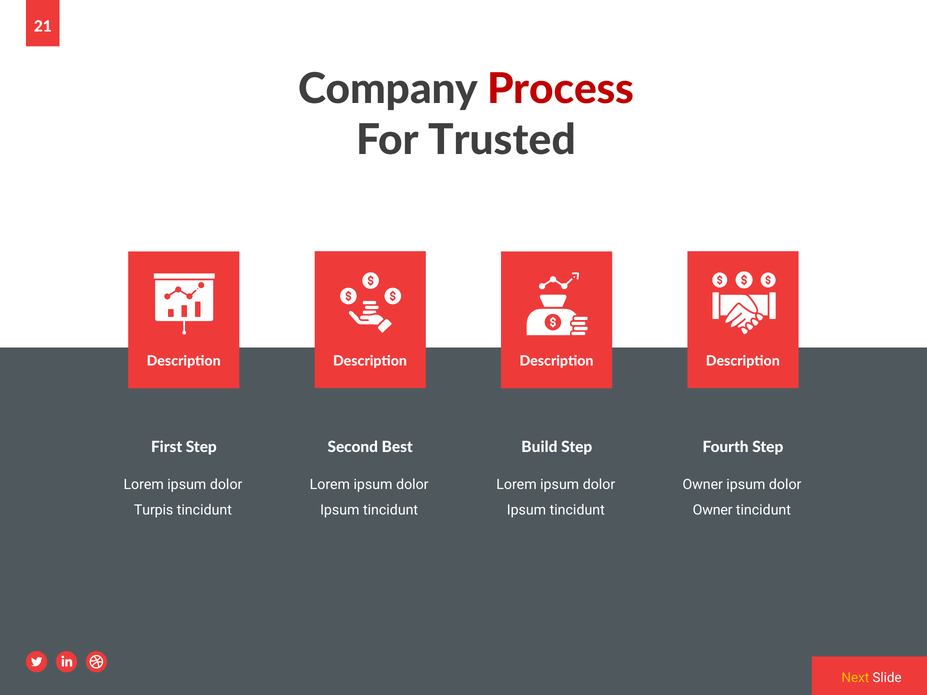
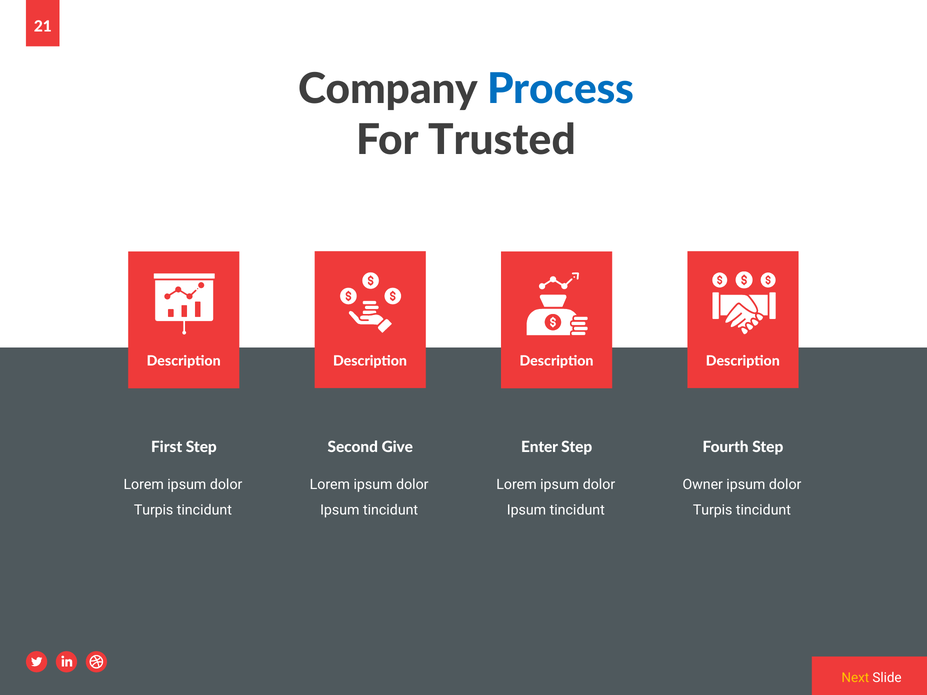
Process colour: red -> blue
Best: Best -> Give
Build: Build -> Enter
Owner at (713, 510): Owner -> Turpis
